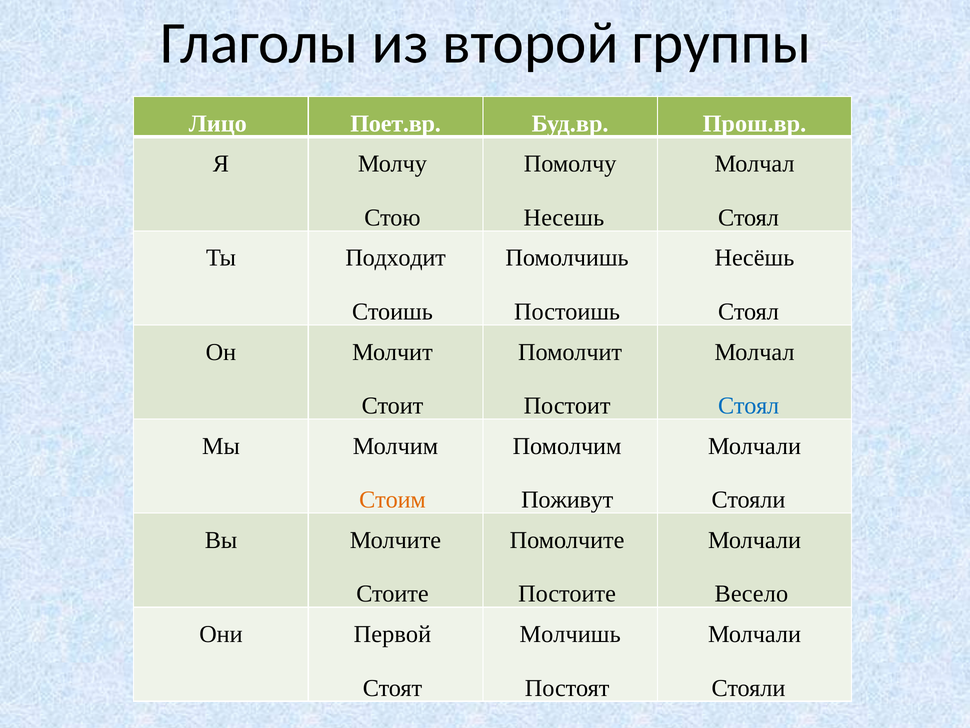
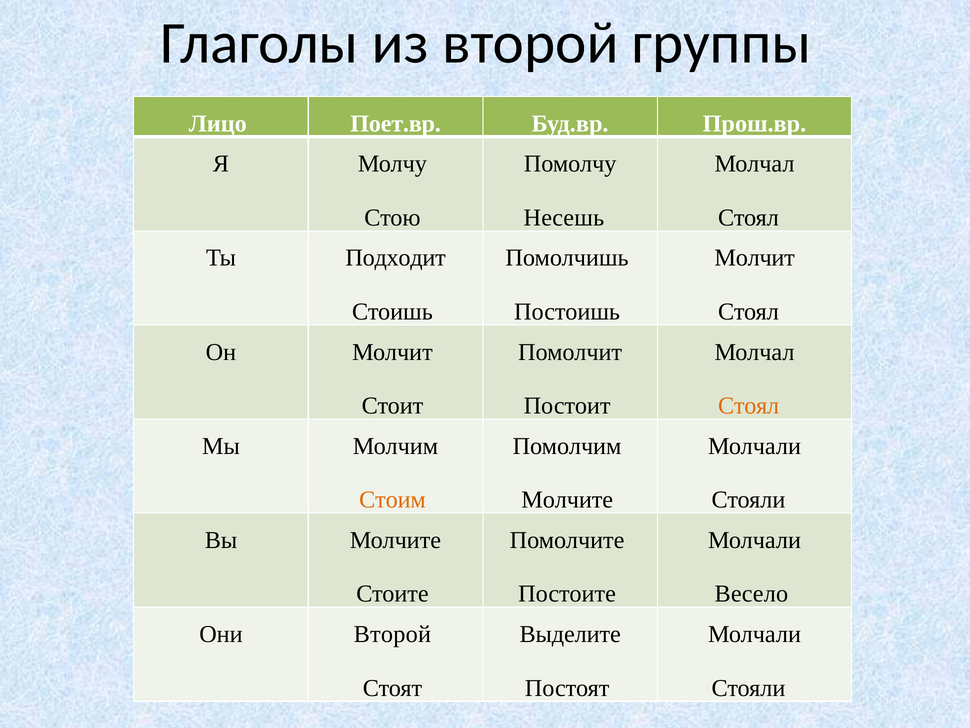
Несёшь at (754, 258): Несёшь -> Молчит
Стоял at (749, 406) colour: blue -> orange
Поживут at (567, 500): Поживут -> Молчите
Они Первой: Первой -> Второй
Молчишь: Молчишь -> Выделите
